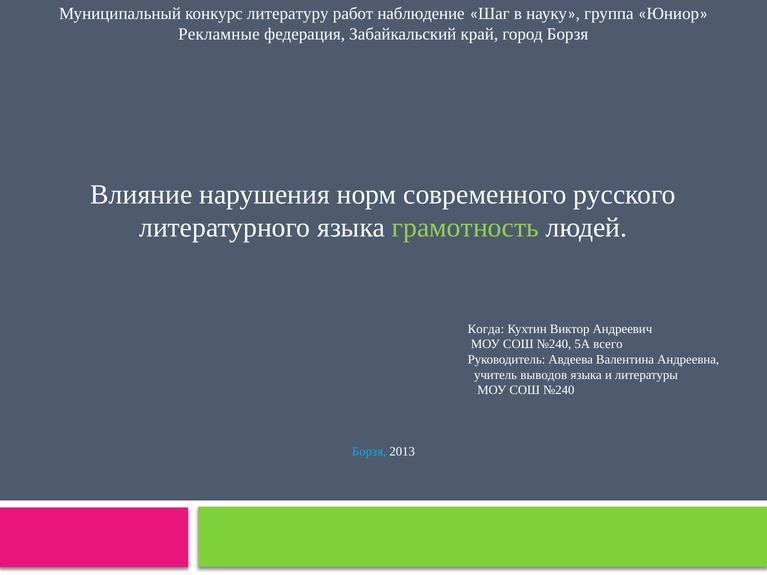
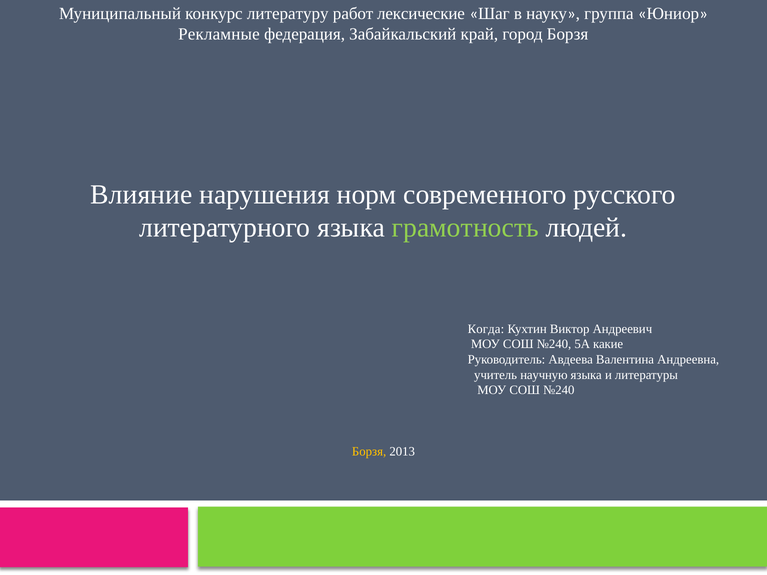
наблюдение: наблюдение -> лексические
всего: всего -> какие
выводов: выводов -> научную
Борзя at (369, 452) colour: light blue -> yellow
